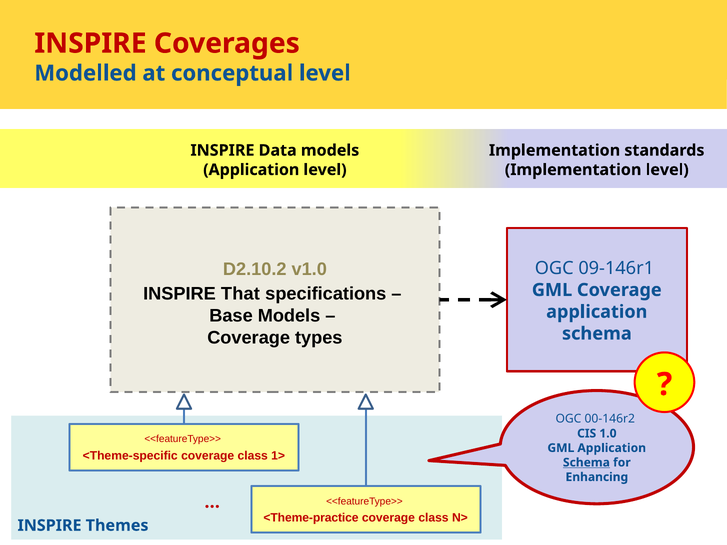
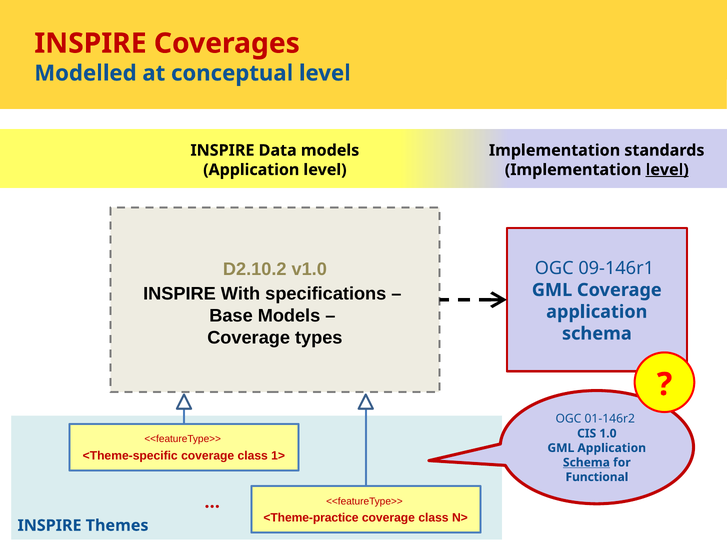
level at (667, 170) underline: none -> present
That: That -> With
00-146r2: 00-146r2 -> 01-146r2
Enhancing: Enhancing -> Functional
